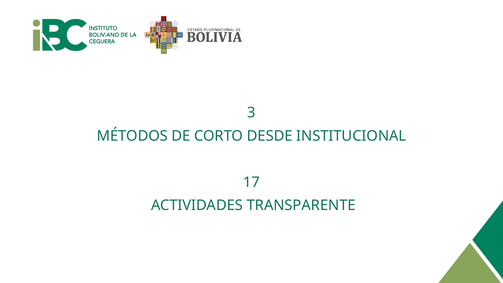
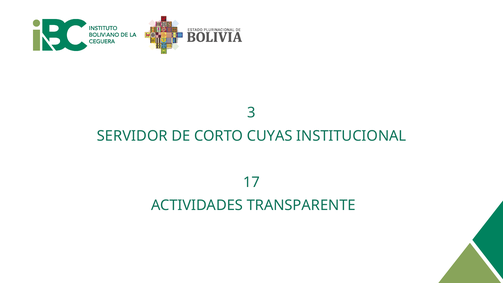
MÉTODOS: MÉTODOS -> SERVIDOR
DESDE: DESDE -> CUYAS
